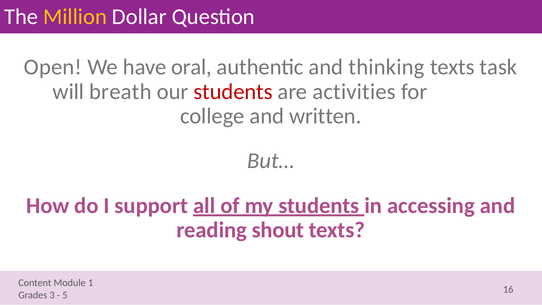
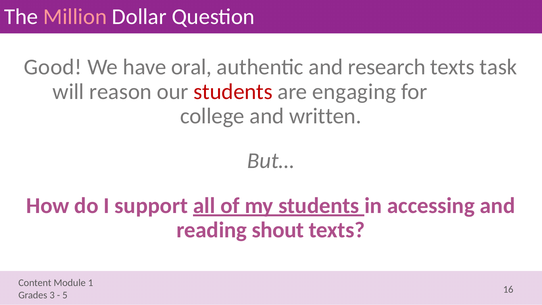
Million colour: yellow -> pink
Open: Open -> Good
thinking: thinking -> research
breath: breath -> reason
activities: activities -> engaging
